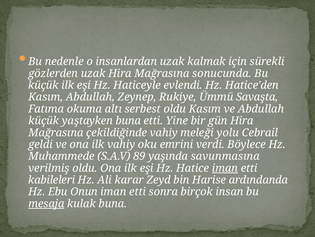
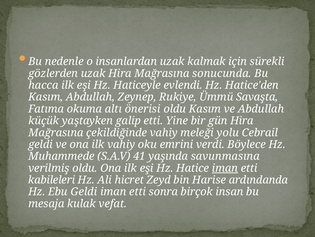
küçük at (43, 85): küçük -> hacca
serbest: serbest -> önerisi
yaştayken buna: buna -> galip
89: 89 -> 41
karar: karar -> hicret
Ebu Onun: Onun -> Geldi
mesaja underline: present -> none
kulak buna: buna -> vefat
